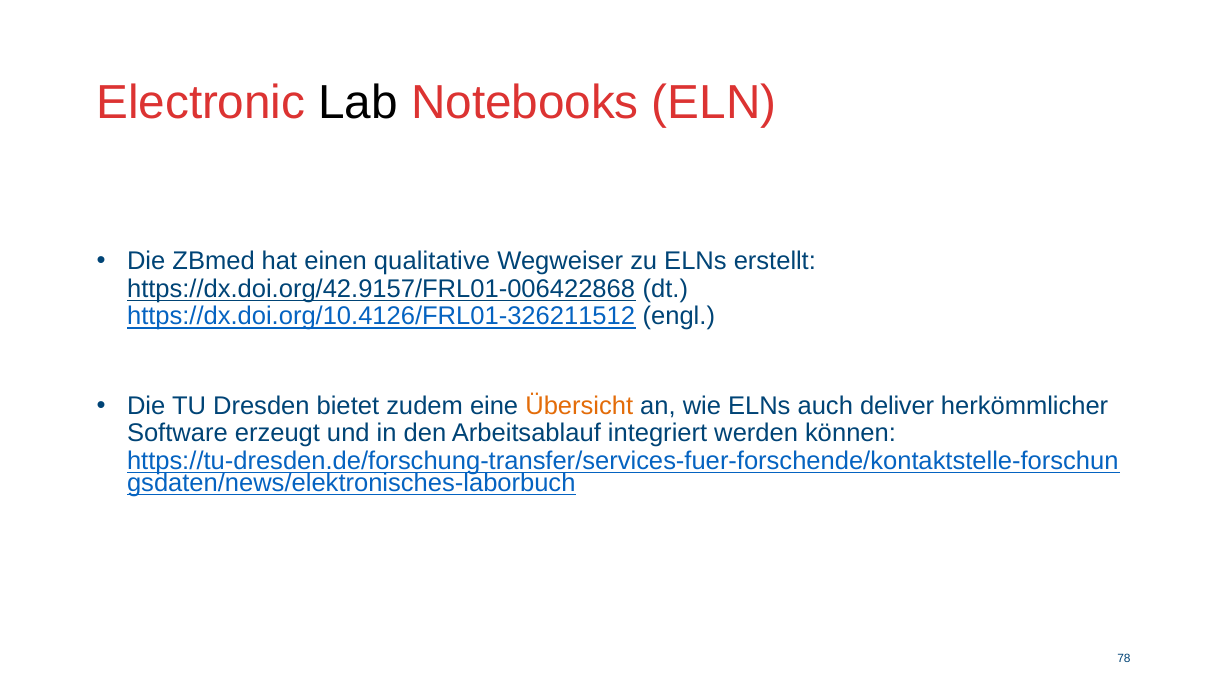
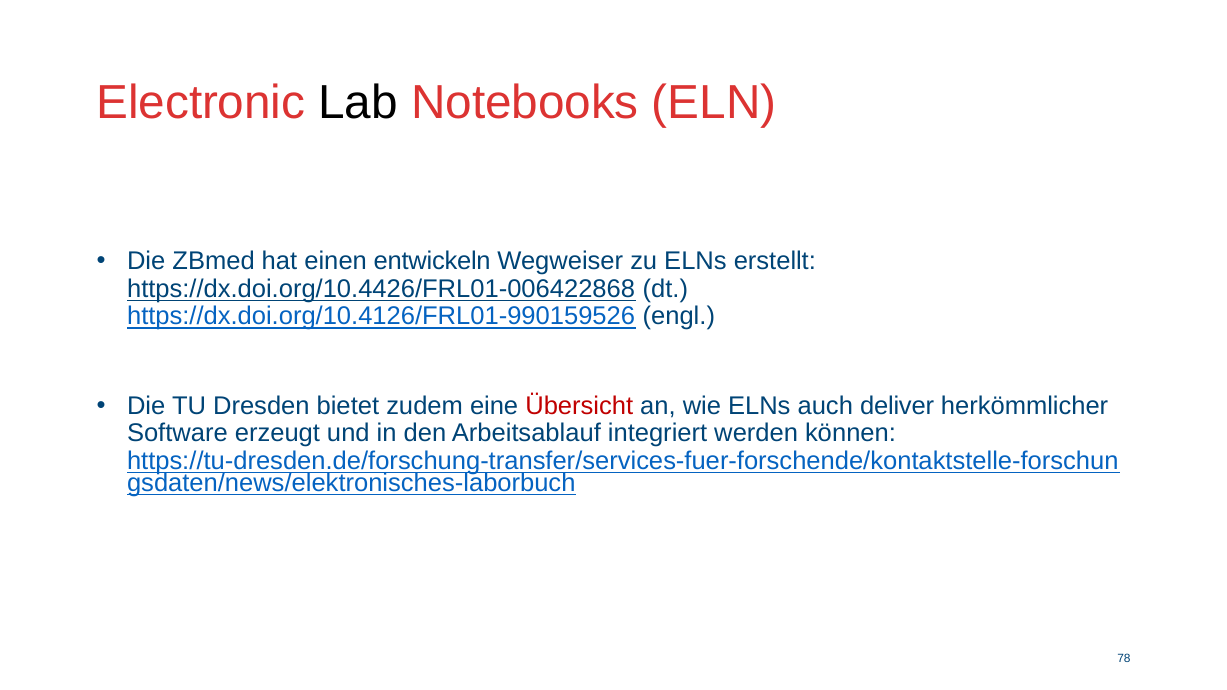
qualitative: qualitative -> entwickeln
https://dx.doi.org/42.9157/FRL01-006422868: https://dx.doi.org/42.9157/FRL01-006422868 -> https://dx.doi.org/10.4426/FRL01-006422868
https://dx.doi.org/10.4126/FRL01-326211512: https://dx.doi.org/10.4126/FRL01-326211512 -> https://dx.doi.org/10.4126/FRL01-990159526
Übersicht colour: orange -> red
